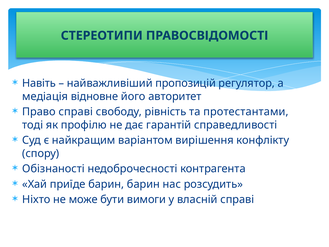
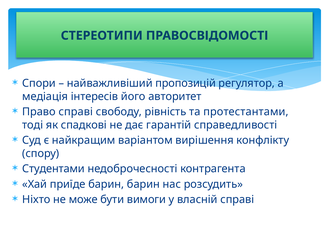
Навіть: Навіть -> Спори
відновне: відновне -> інтересів
профілю: профілю -> спадкові
Обізнаності: Обізнаності -> Студентами
